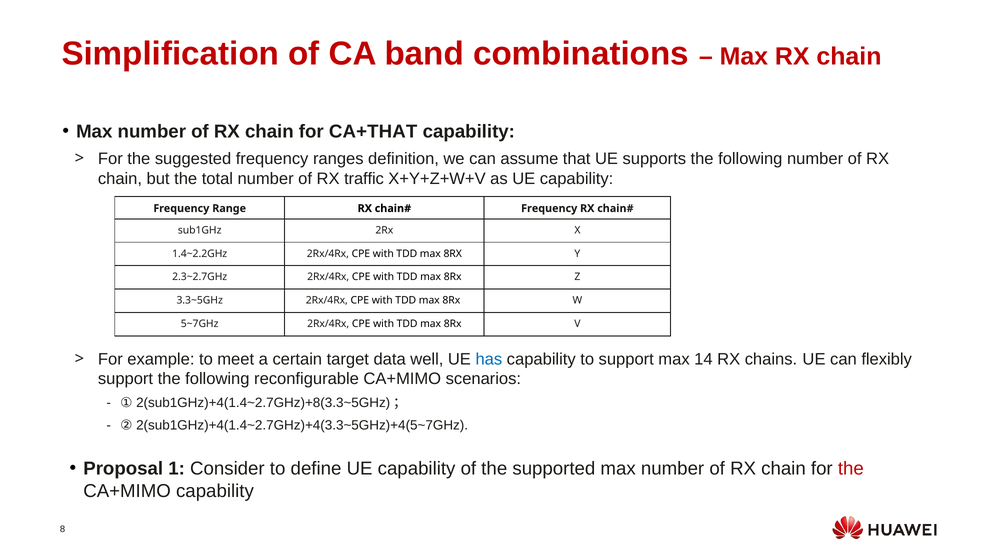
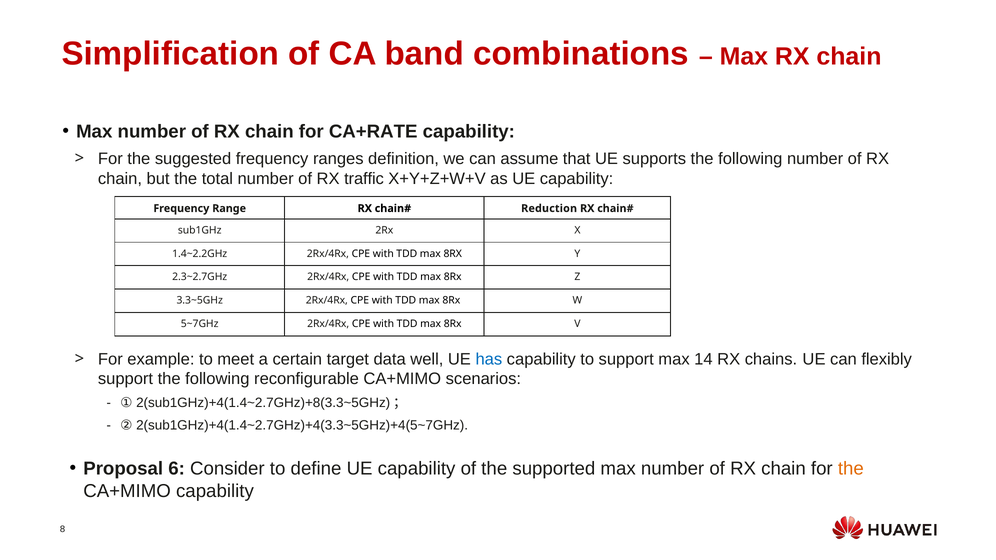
CA+THAT: CA+THAT -> CA+RATE
Frequency at (549, 208): Frequency -> Reduction
1: 1 -> 6
the at (851, 469) colour: red -> orange
